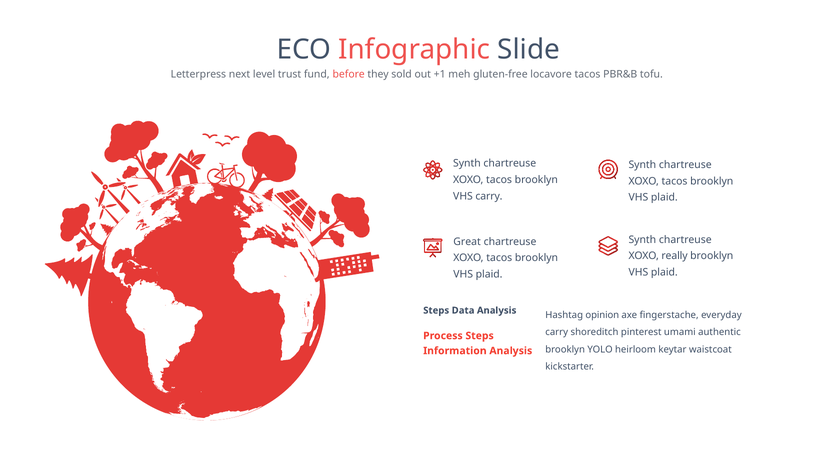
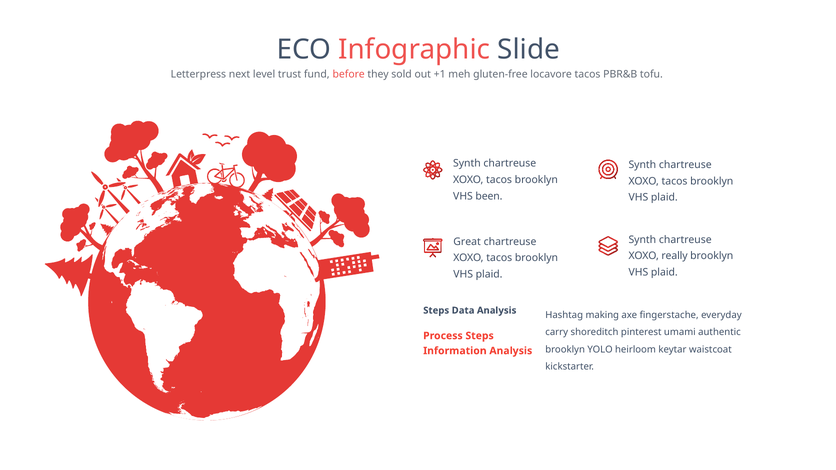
VHS carry: carry -> been
opinion: opinion -> making
